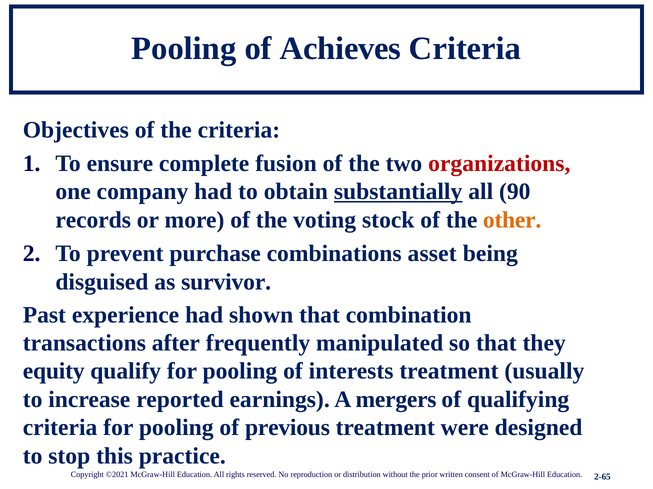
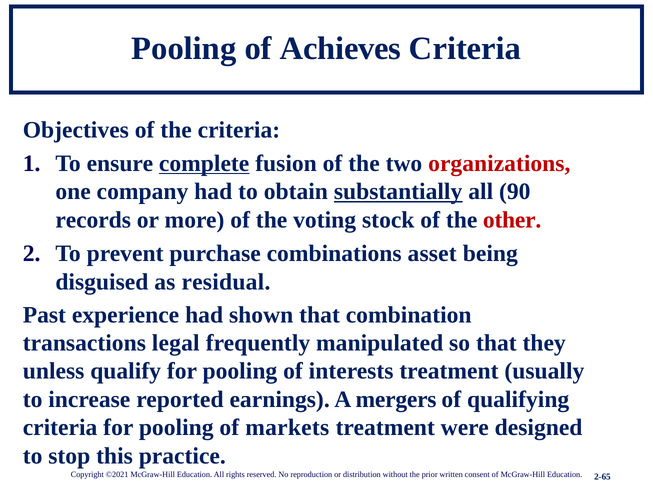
complete underline: none -> present
other colour: orange -> red
survivor: survivor -> residual
after: after -> legal
equity: equity -> unless
previous: previous -> markets
